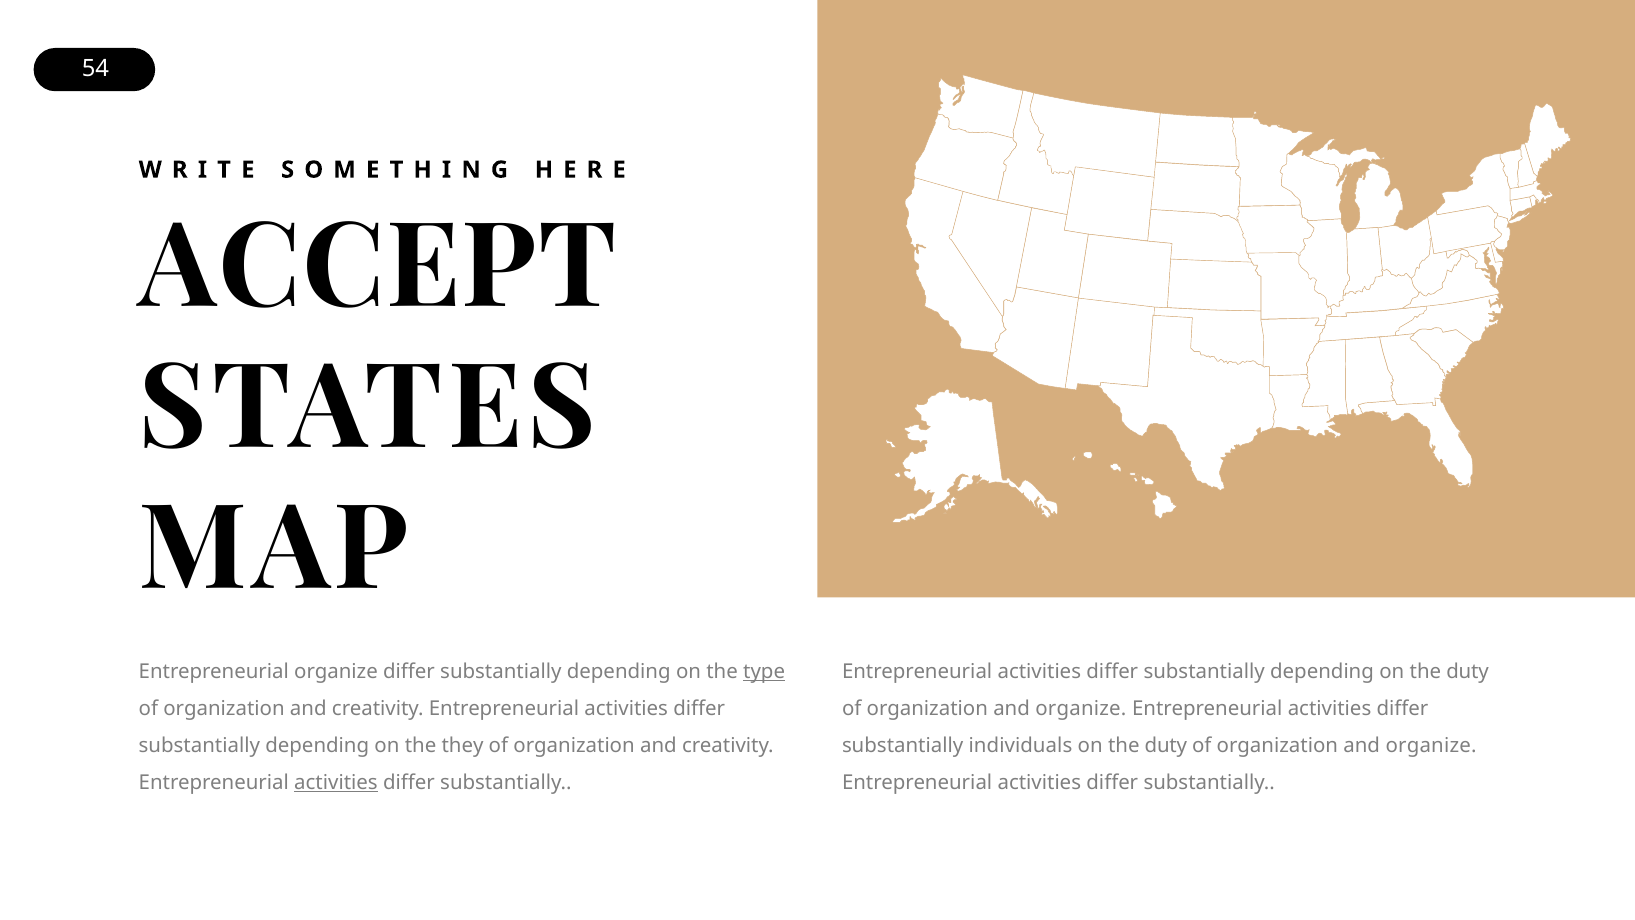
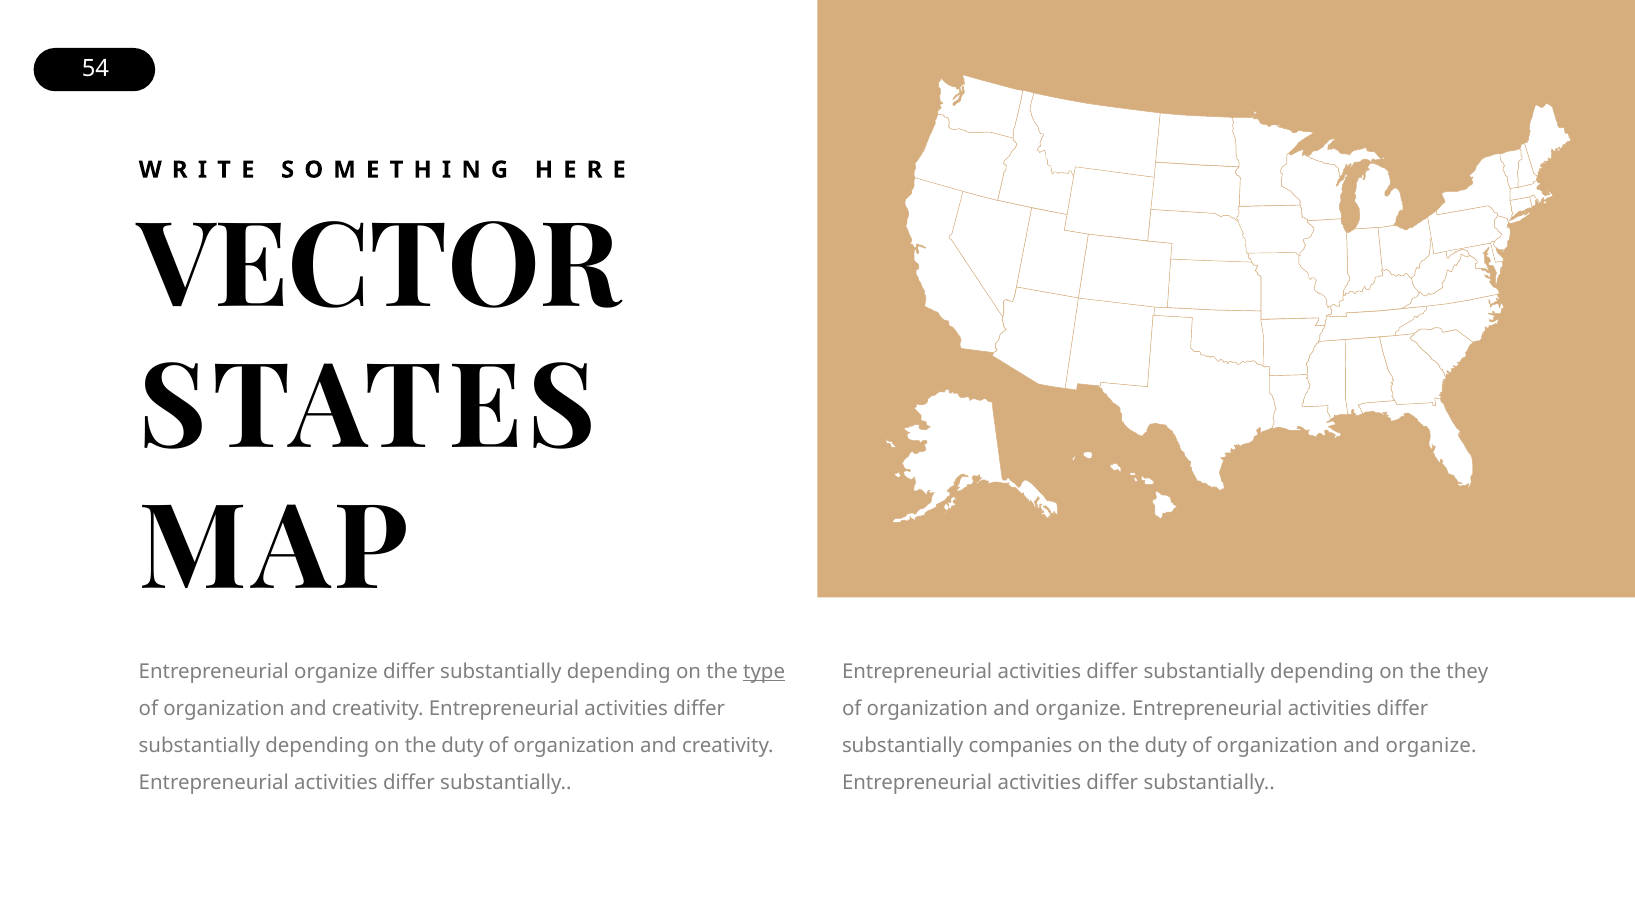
ACCEPT: ACCEPT -> VECTOR
depending on the duty: duty -> they
depending on the they: they -> duty
individuals: individuals -> companies
activities at (336, 782) underline: present -> none
